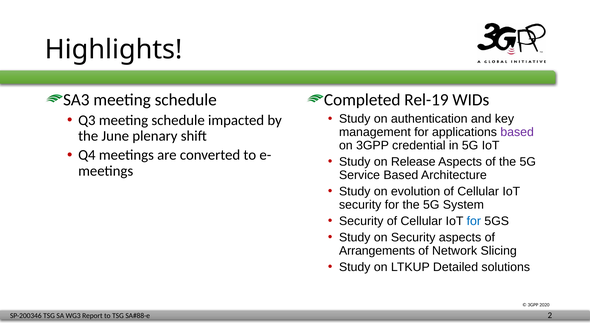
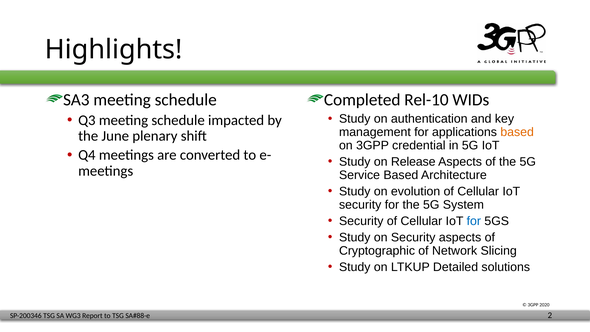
Rel-19: Rel-19 -> Rel-10
based at (517, 132) colour: purple -> orange
Arrangements: Arrangements -> Cryptographic
